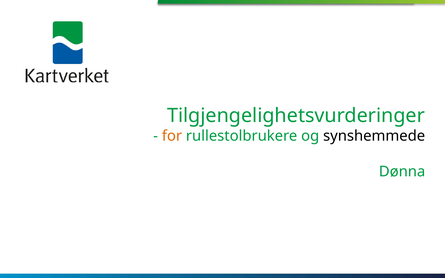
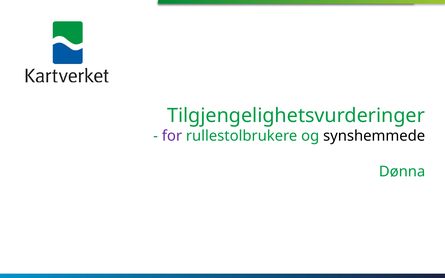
for colour: orange -> purple
